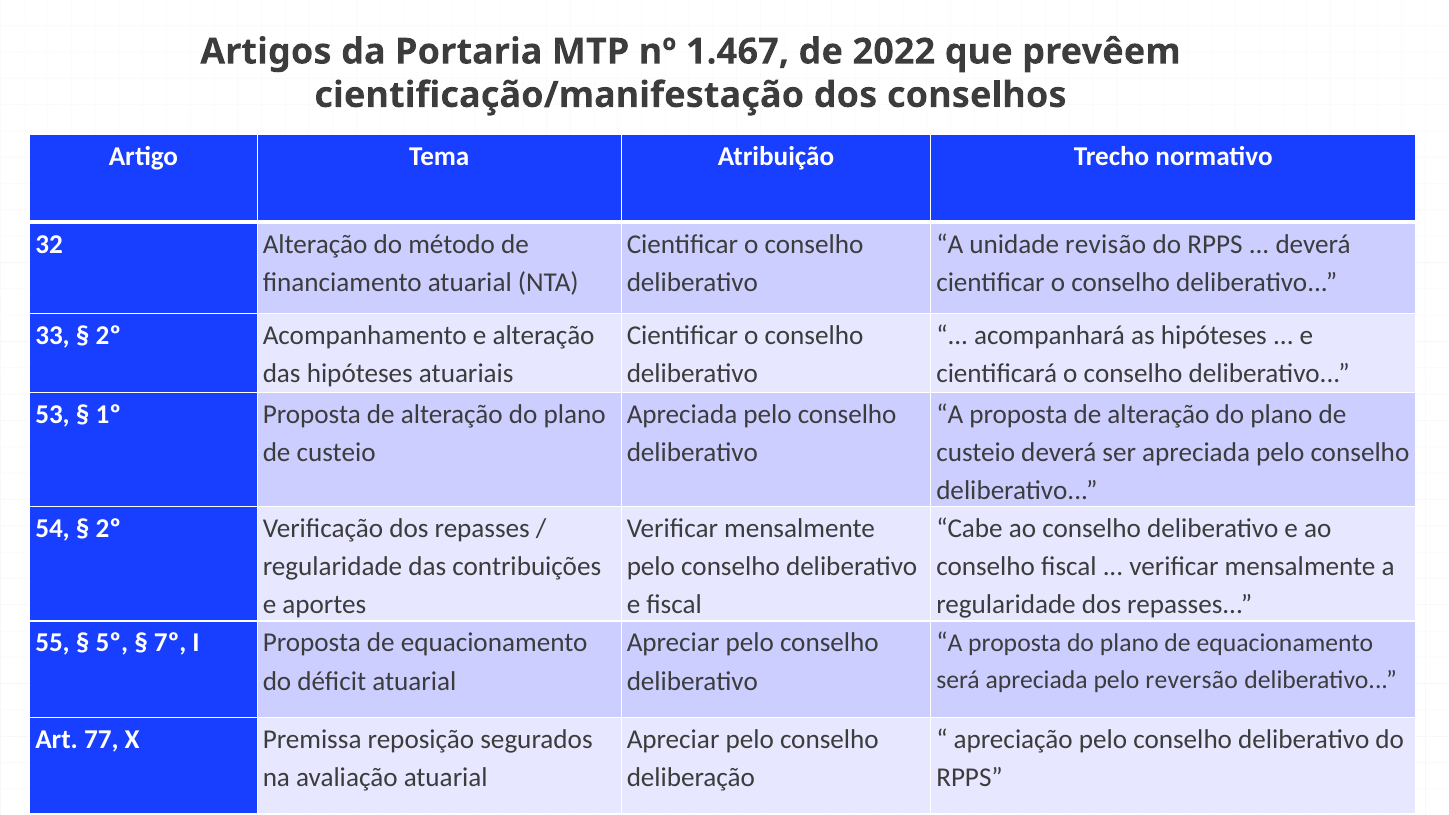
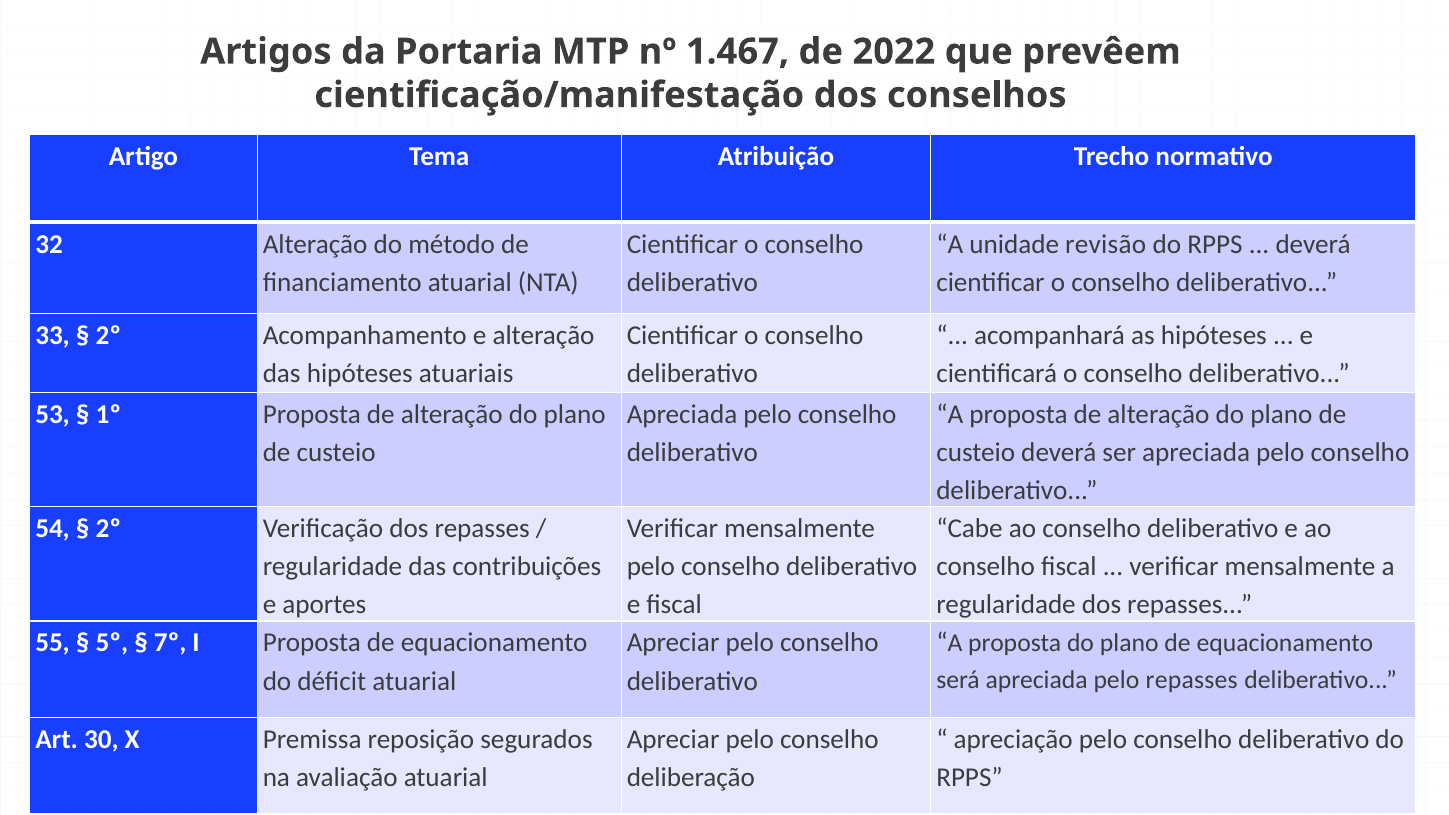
pelo reversão: reversão -> repasses
77: 77 -> 30
